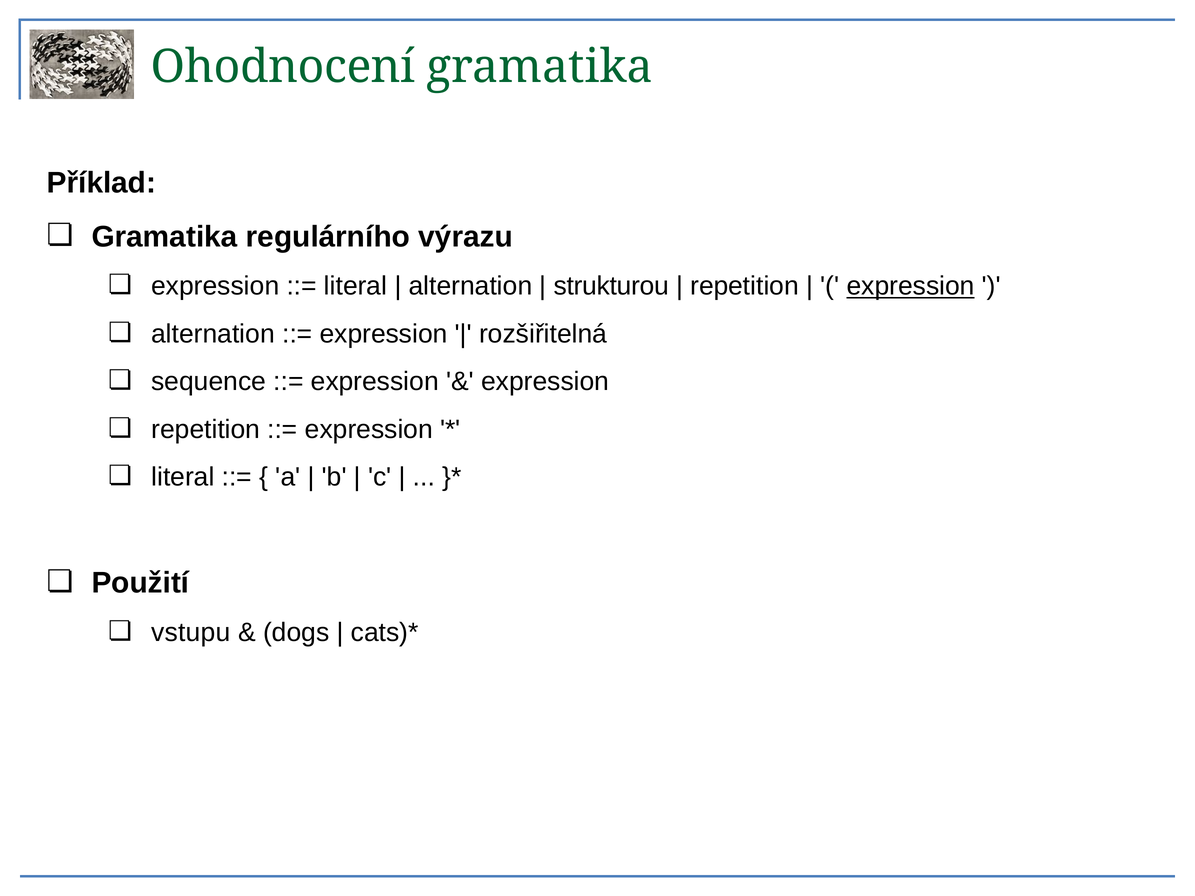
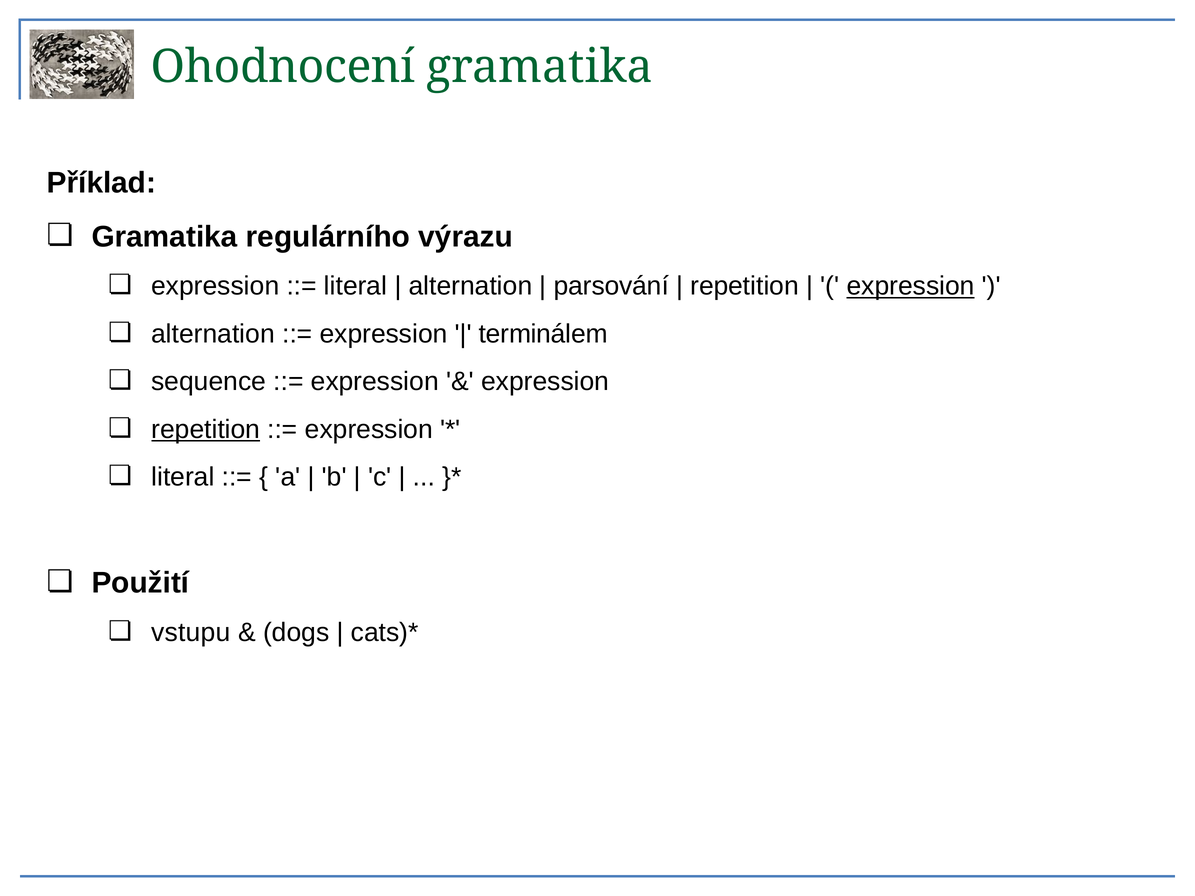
strukturou: strukturou -> parsování
rozšiřitelná: rozšiřitelná -> terminálem
repetition at (206, 430) underline: none -> present
